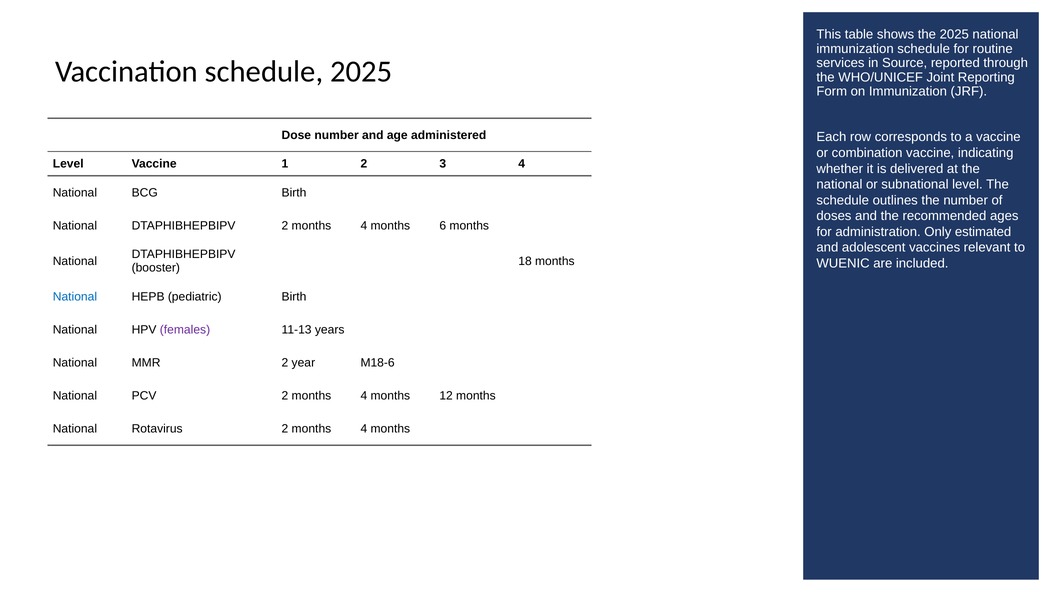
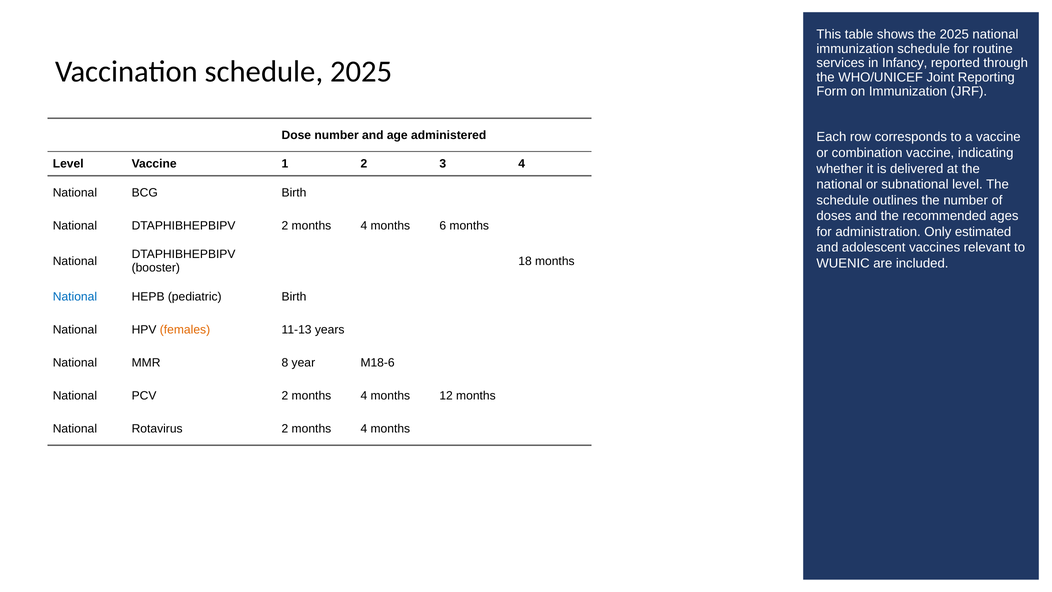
Source: Source -> Infancy
females colour: purple -> orange
MMR 2: 2 -> 8
